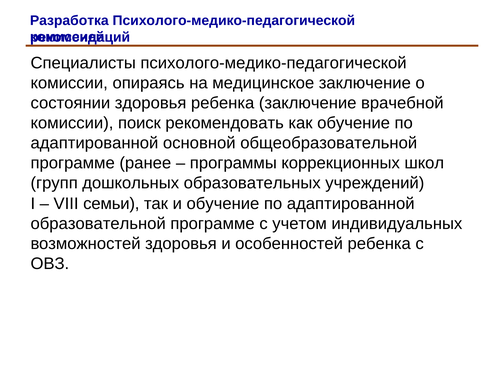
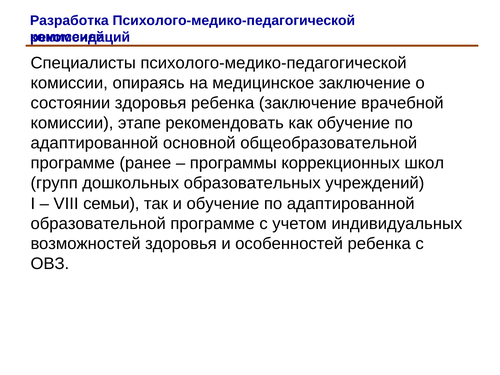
поиск: поиск -> этапе
